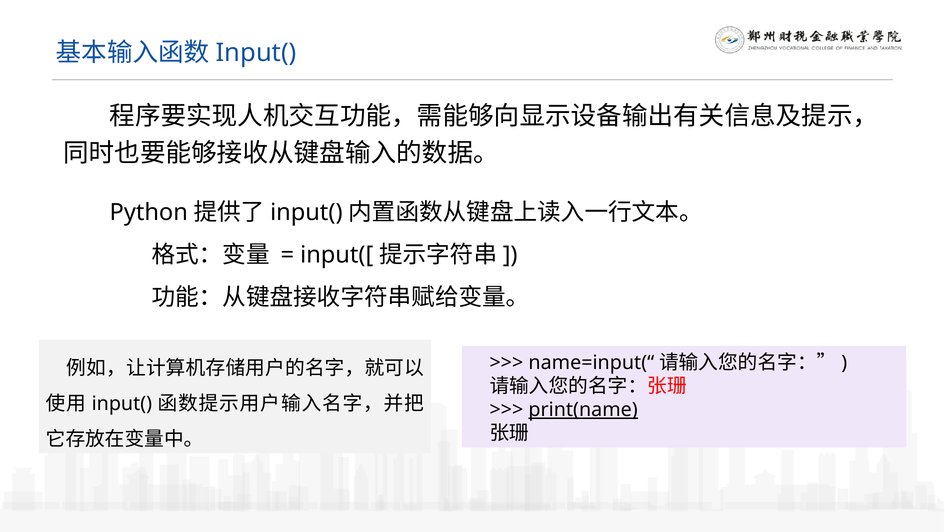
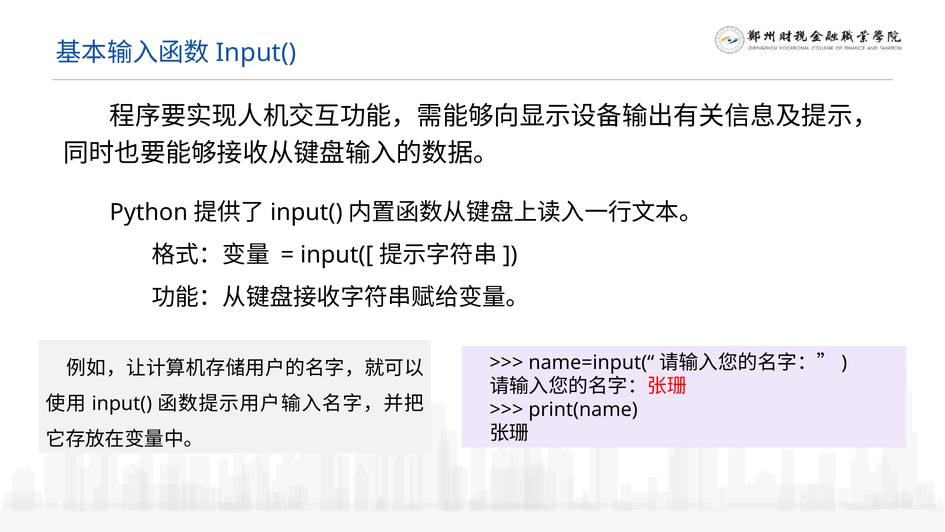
print(name underline: present -> none
